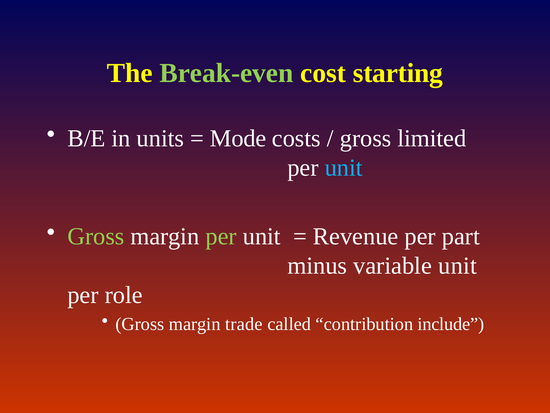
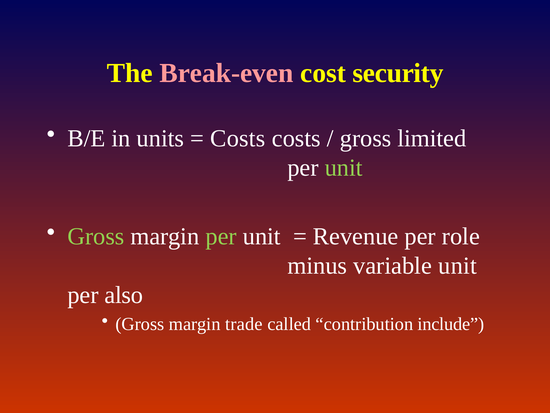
Break-even colour: light green -> pink
starting: starting -> security
Mode at (238, 138): Mode -> Costs
unit at (344, 168) colour: light blue -> light green
part: part -> role
role: role -> also
